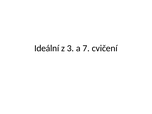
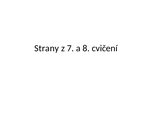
Ideální: Ideální -> Strany
3: 3 -> 7
7: 7 -> 8
